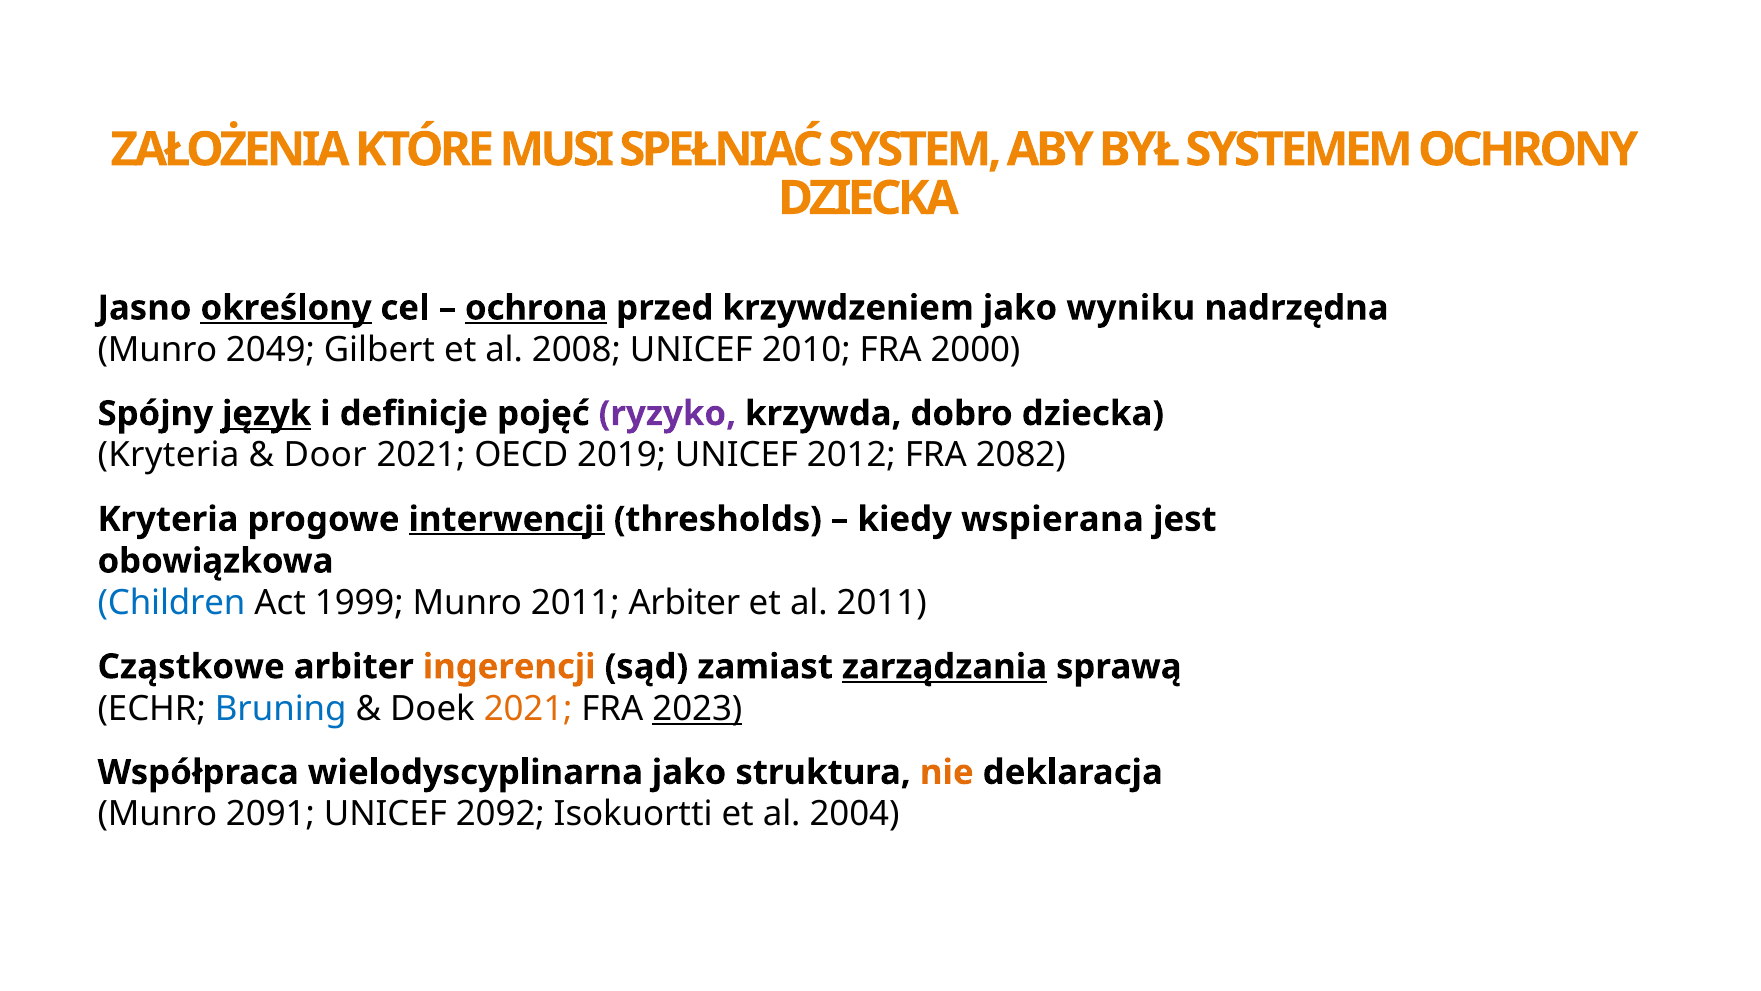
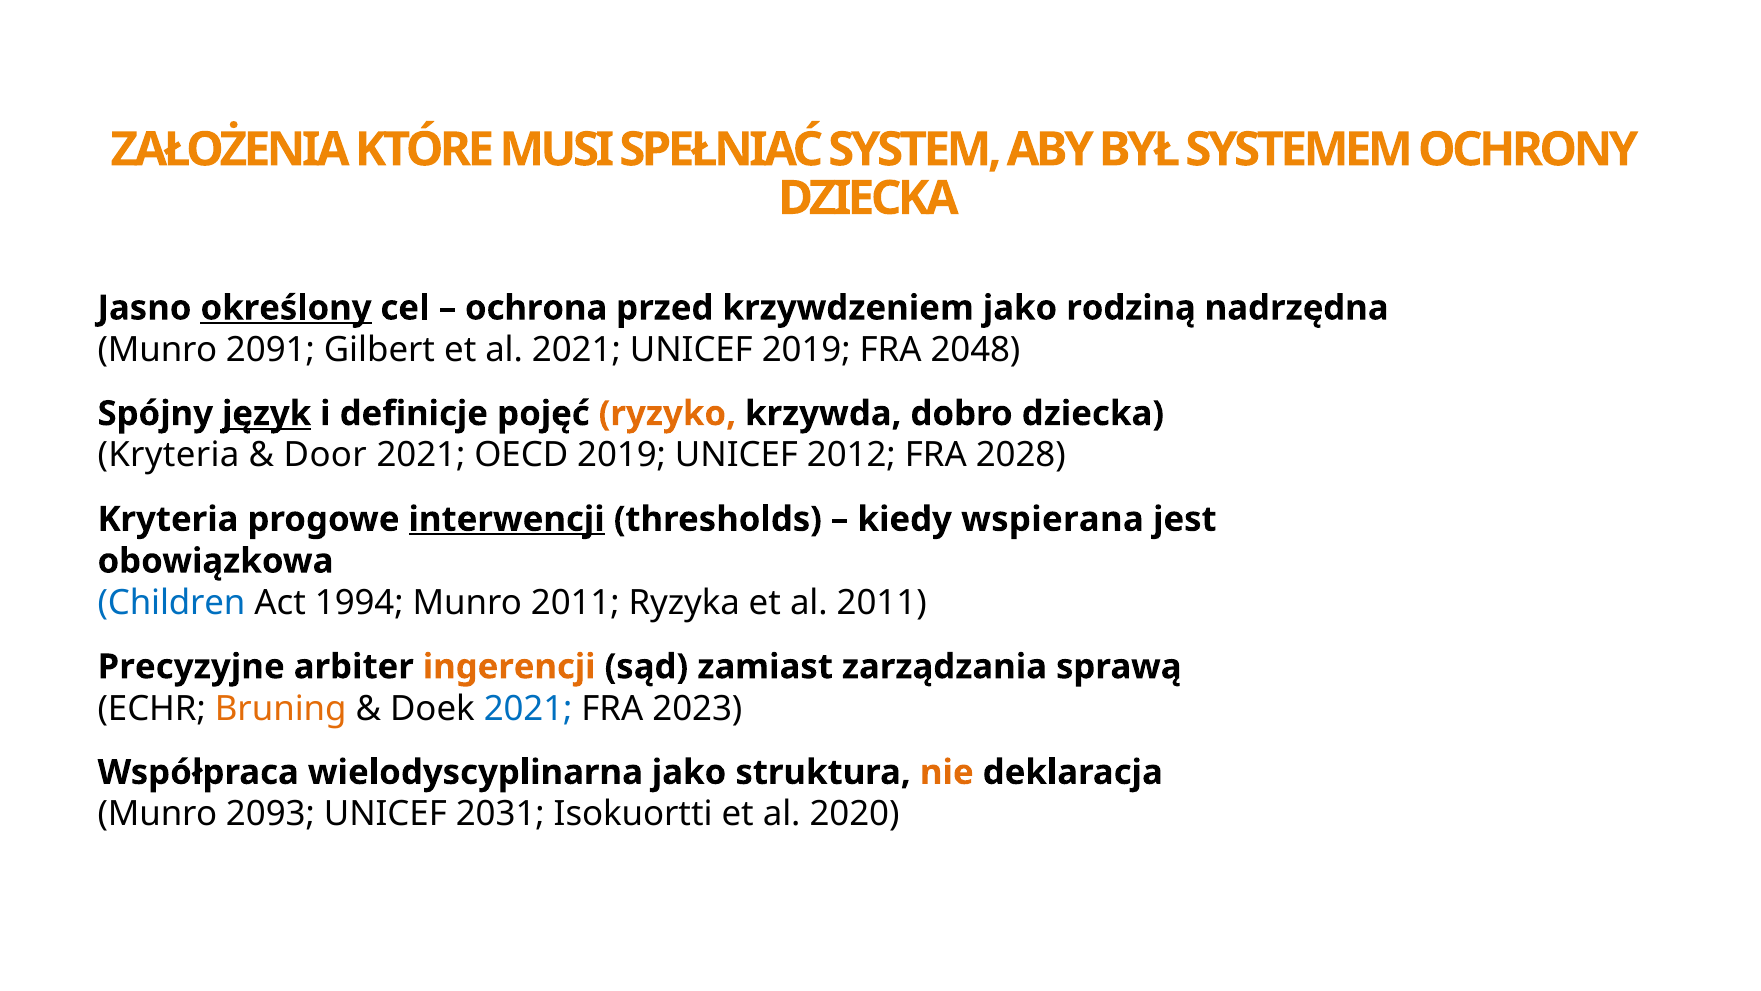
ochrona underline: present -> none
wyniku: wyniku -> rodziną
2049: 2049 -> 2091
al 2008: 2008 -> 2021
UNICEF 2010: 2010 -> 2019
2000: 2000 -> 2048
ryzyko colour: purple -> orange
2082: 2082 -> 2028
1999: 1999 -> 1994
2011 Arbiter: Arbiter -> Ryzyka
Cząstkowe: Cząstkowe -> Precyzyjne
zarządzania underline: present -> none
Bruning colour: blue -> orange
2021 at (528, 708) colour: orange -> blue
2023 underline: present -> none
2091: 2091 -> 2093
2092: 2092 -> 2031
2004: 2004 -> 2020
